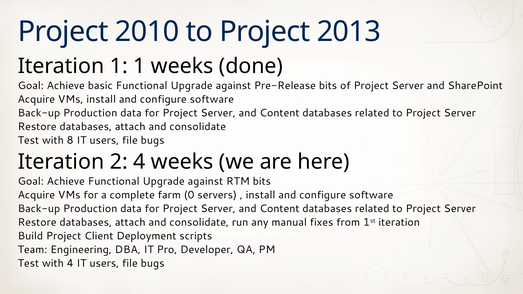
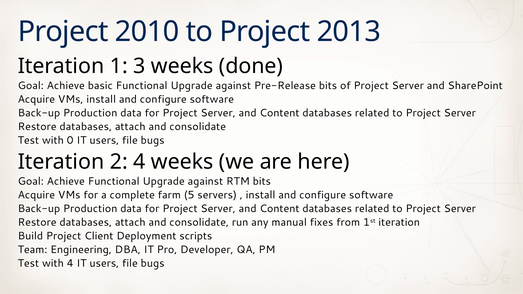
1 1: 1 -> 3
8: 8 -> 0
0: 0 -> 5
